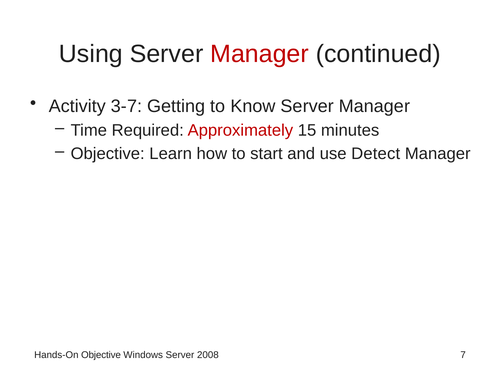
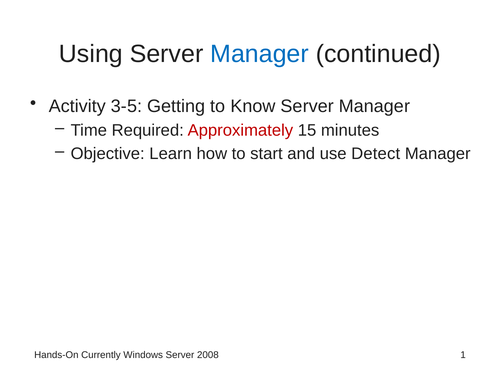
Manager at (260, 54) colour: red -> blue
3-7: 3-7 -> 3-5
Hands-On Objective: Objective -> Currently
7: 7 -> 1
